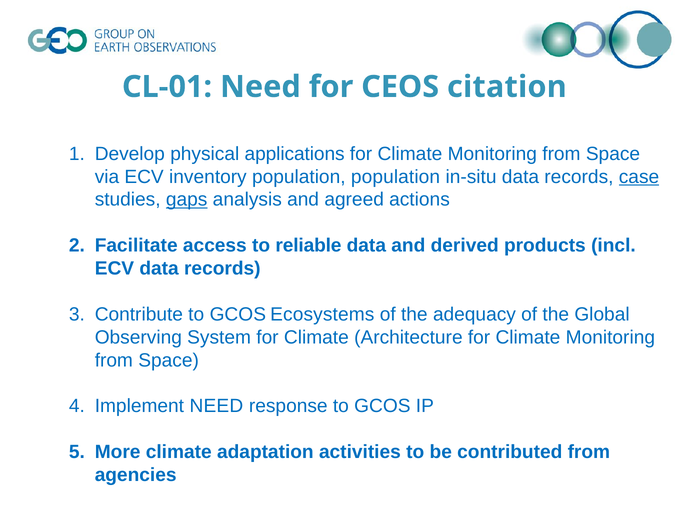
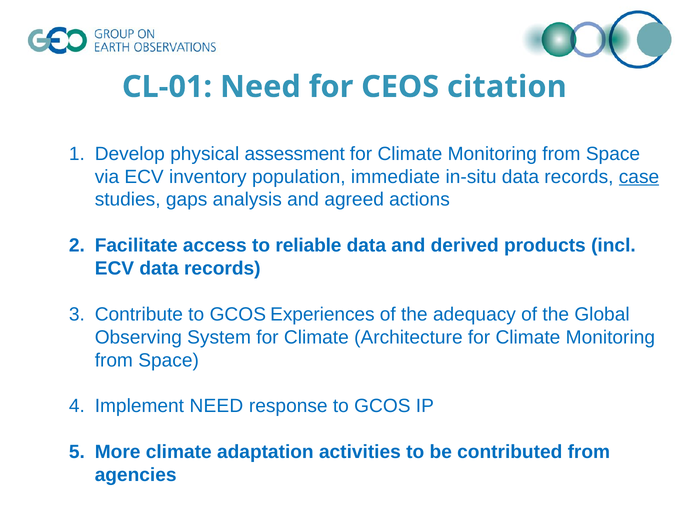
applications: applications -> assessment
population population: population -> immediate
gaps underline: present -> none
Ecosystems: Ecosystems -> Experiences
